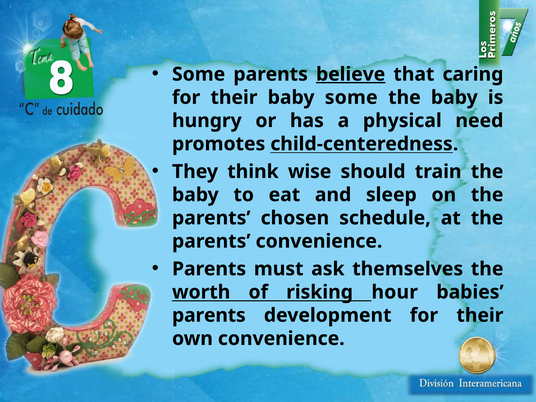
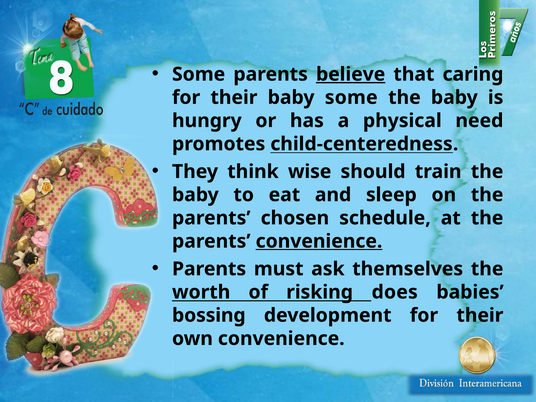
convenience at (319, 241) underline: none -> present
hour: hour -> does
parents at (209, 315): parents -> bossing
